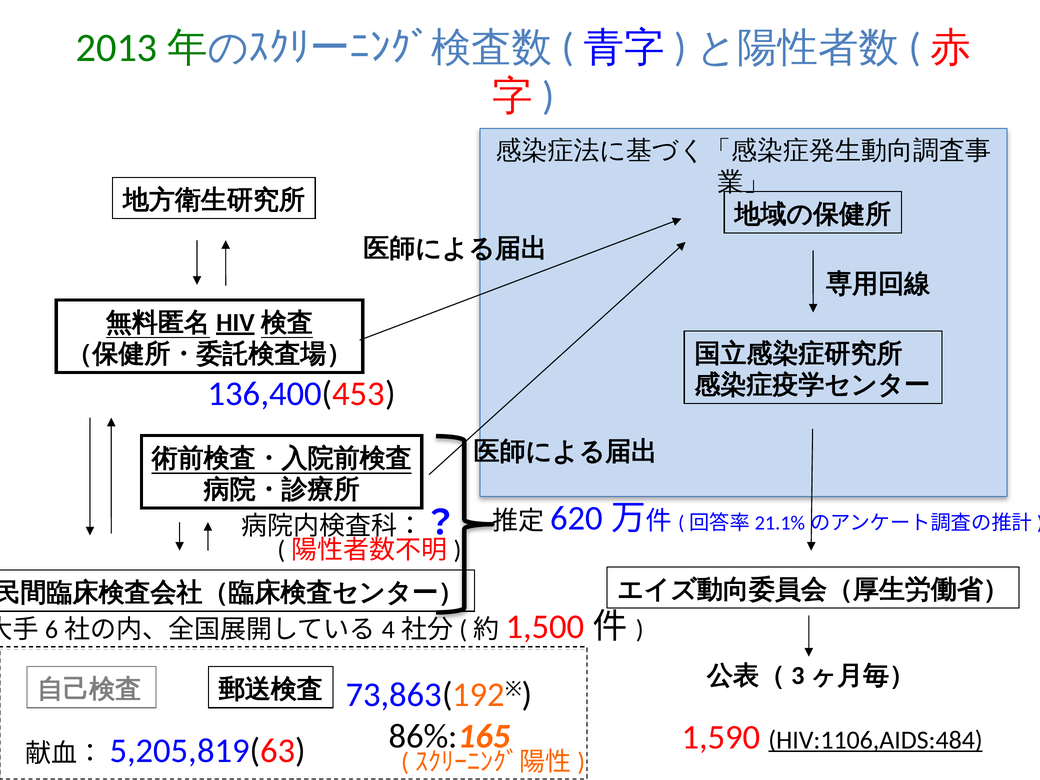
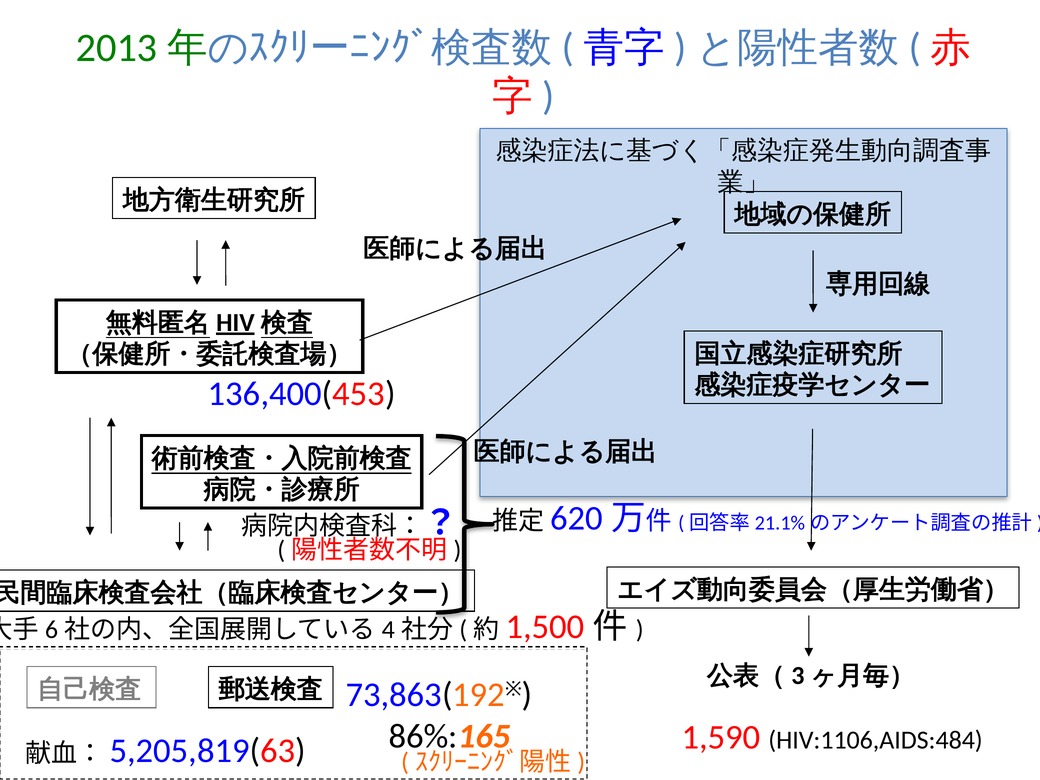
HIV:1106,AIDS:484 underline: present -> none
